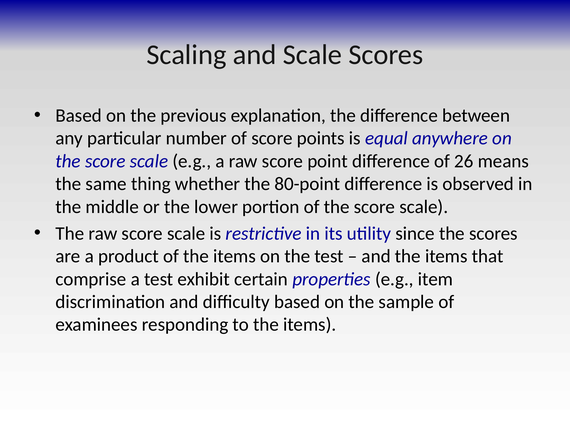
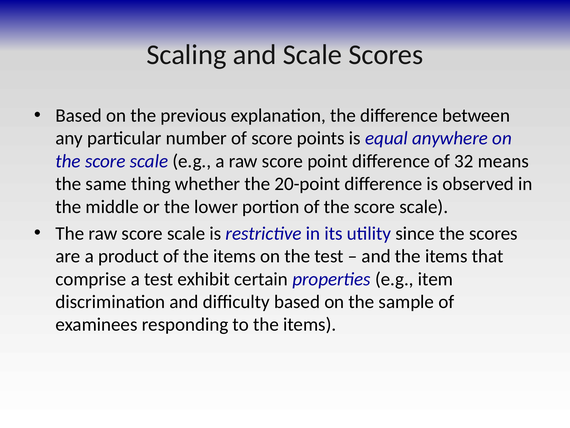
26: 26 -> 32
80-point: 80-point -> 20-point
